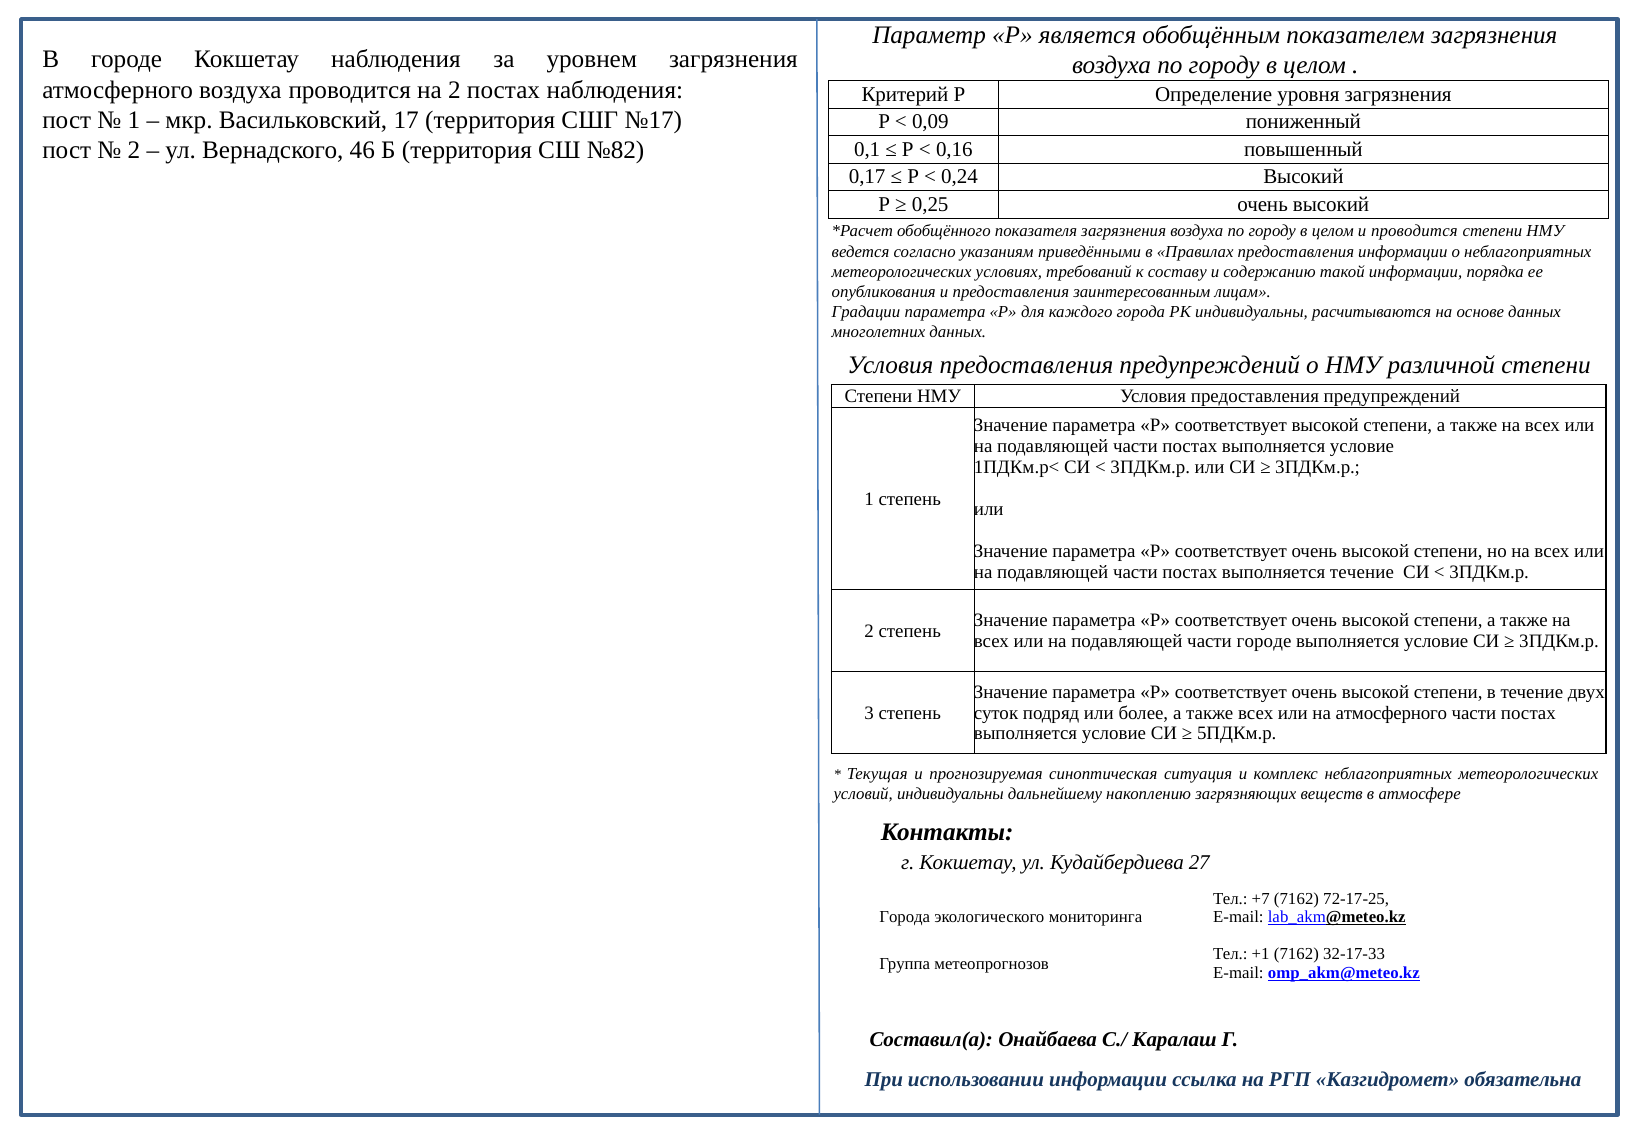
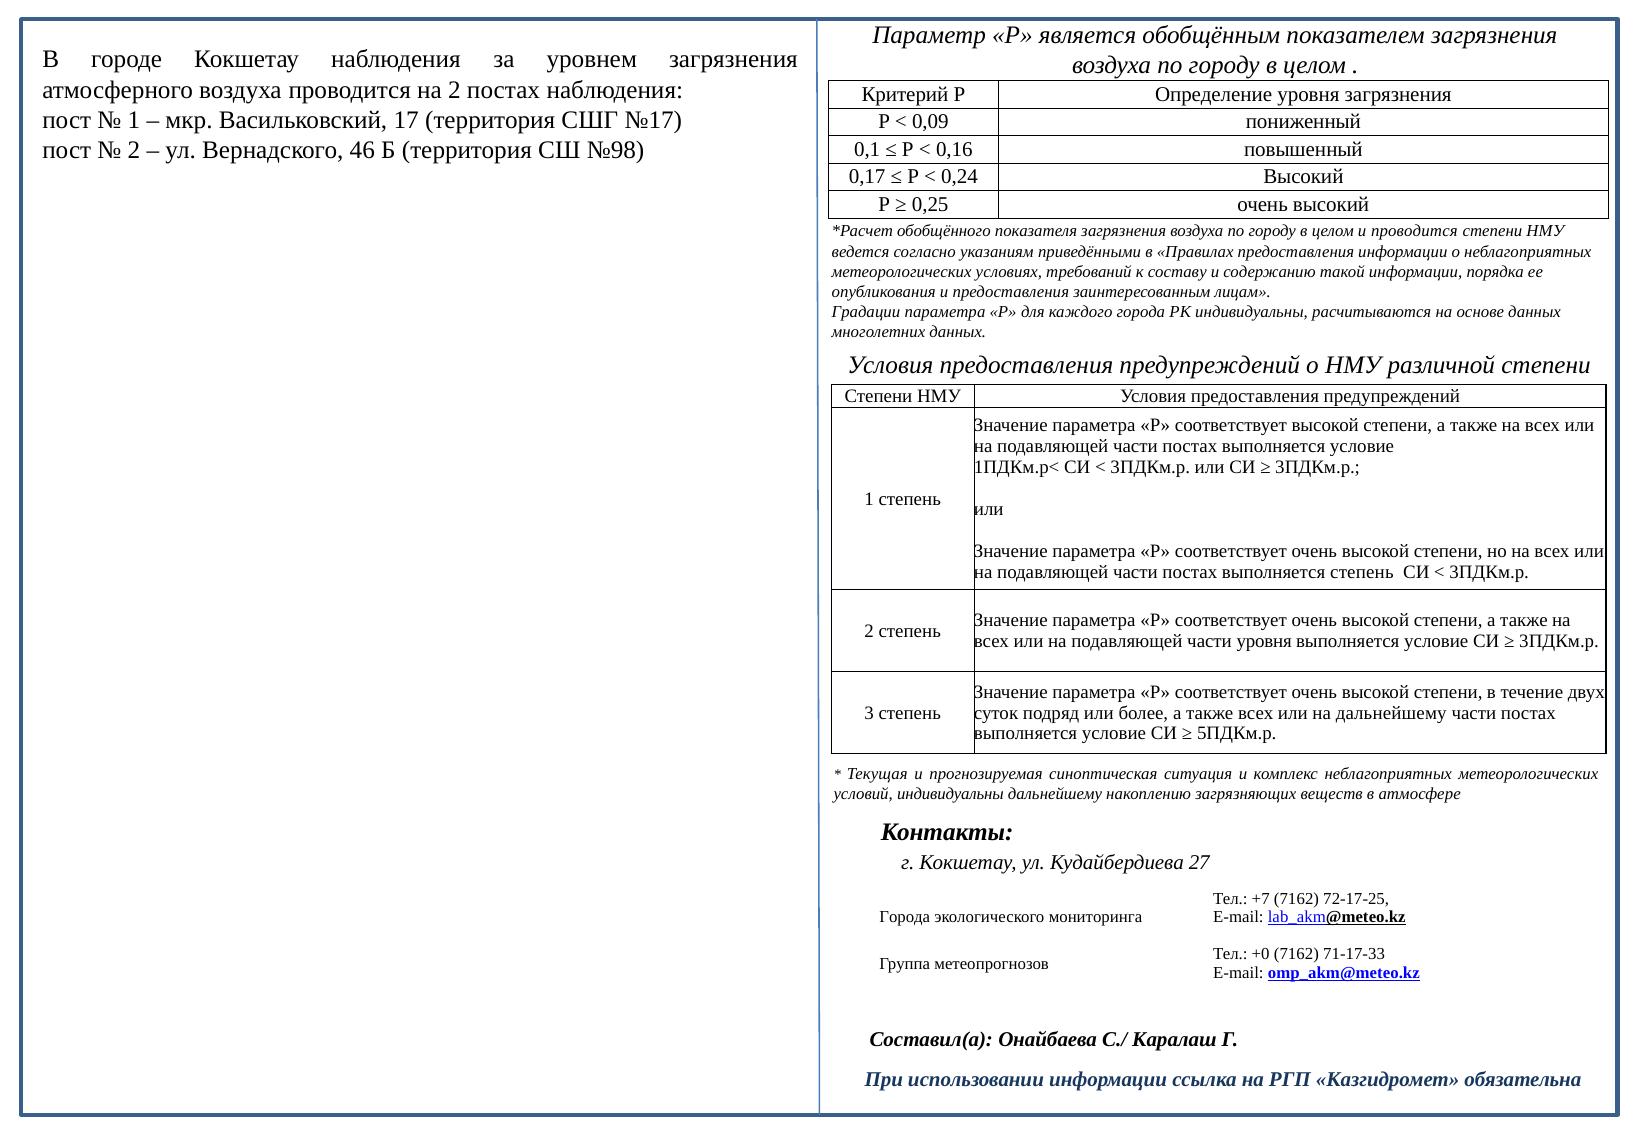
№82: №82 -> №98
выполняется течение: течение -> степень
части городе: городе -> уровня
на атмосферного: атмосферного -> дальнейшему
+1: +1 -> +0
32-17-33: 32-17-33 -> 71-17-33
